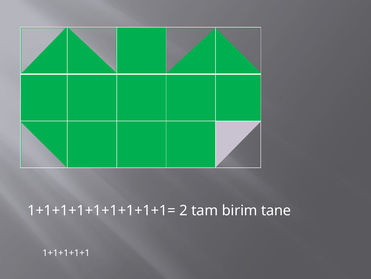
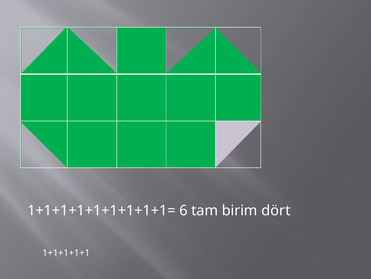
2: 2 -> 6
tane: tane -> dört
